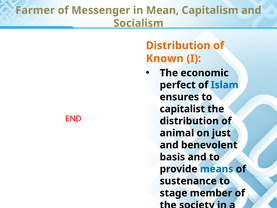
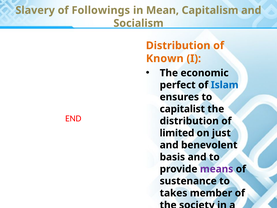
Farmer: Farmer -> Slavery
Messenger: Messenger -> Followings
animal: animal -> limited
means colour: blue -> purple
stage: stage -> takes
